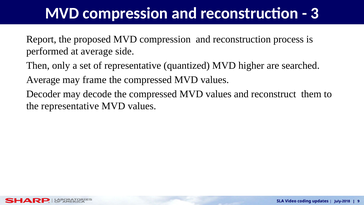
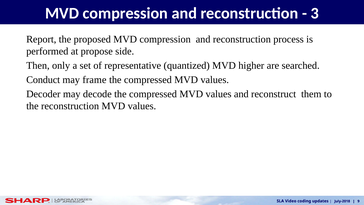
at average: average -> propose
Average at (43, 80): Average -> Conduct
the representative: representative -> reconstruction
